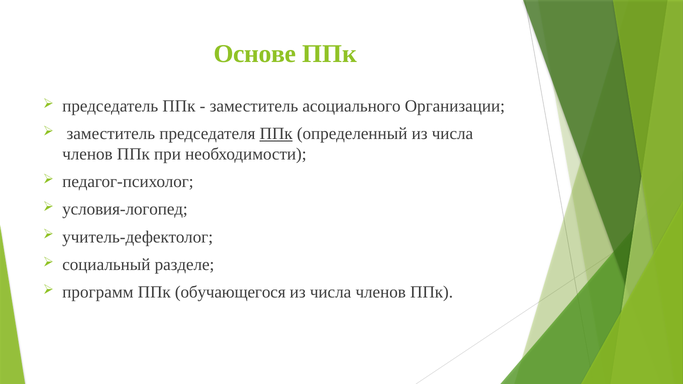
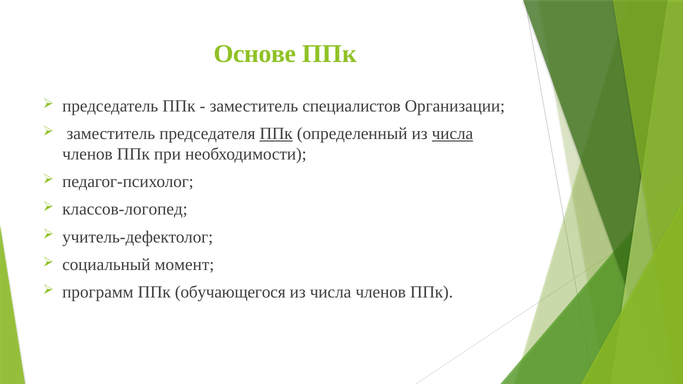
асоциального: асоциального -> специалистов
числа at (452, 134) underline: none -> present
условия-логопед: условия-логопед -> классов-логопед
разделе: разделе -> момент
